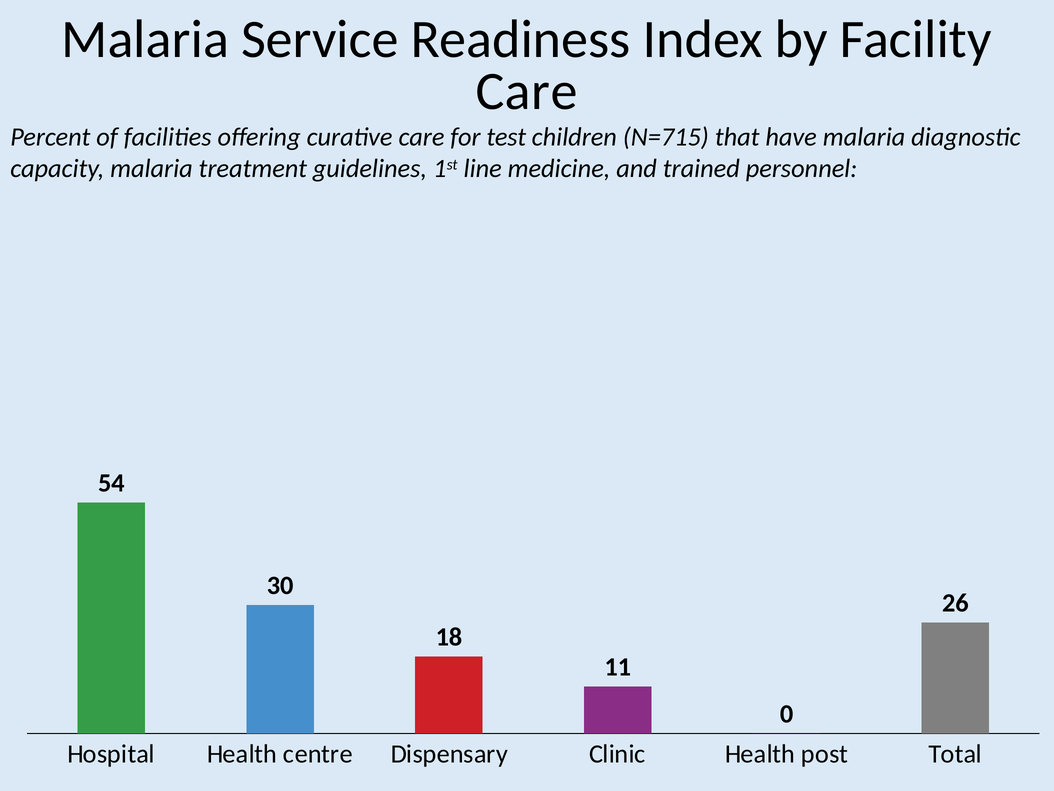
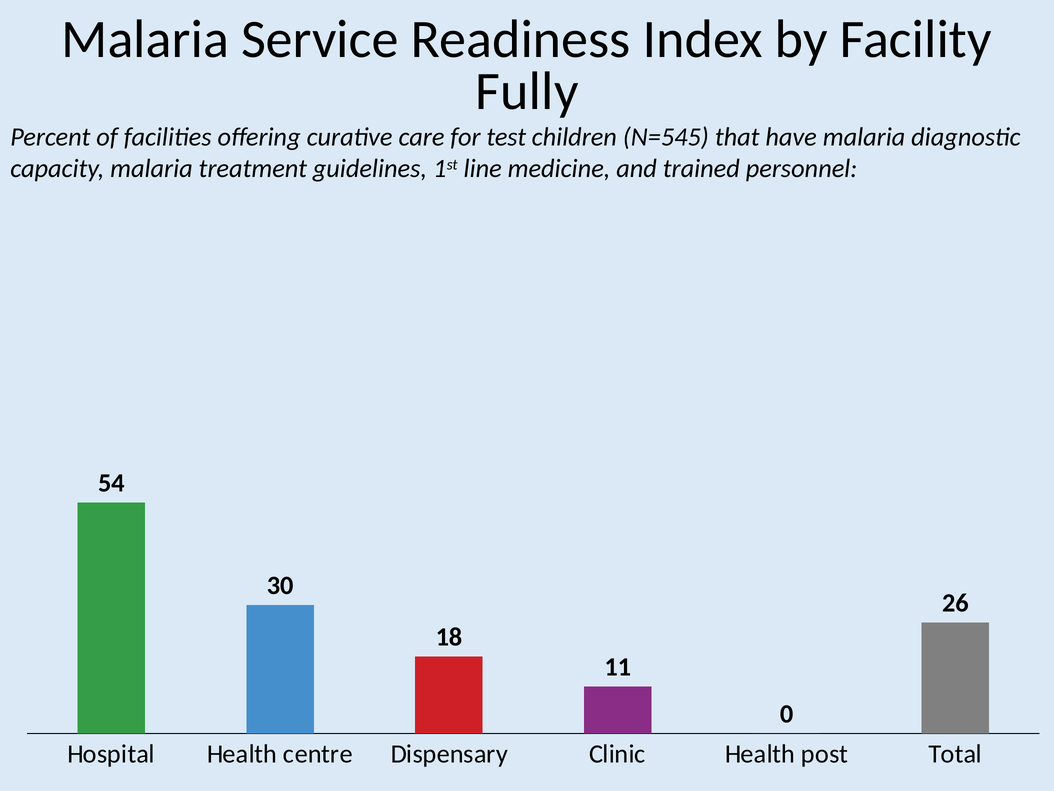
Care at (527, 91): Care -> Fully
N=715: N=715 -> N=545
